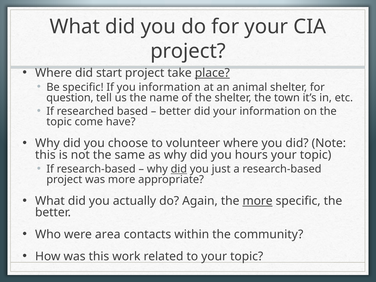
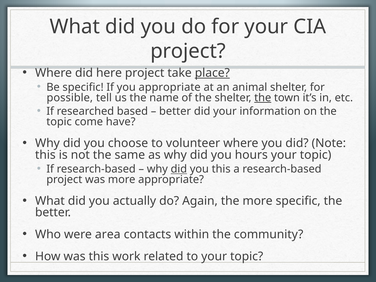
start: start -> here
you information: information -> appropriate
question: question -> possible
the at (263, 98) underline: none -> present
you just: just -> this
more at (258, 201) underline: present -> none
